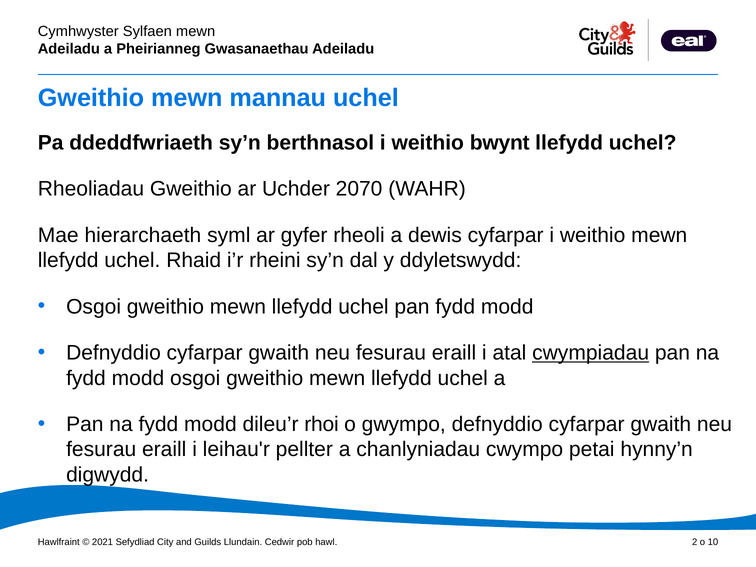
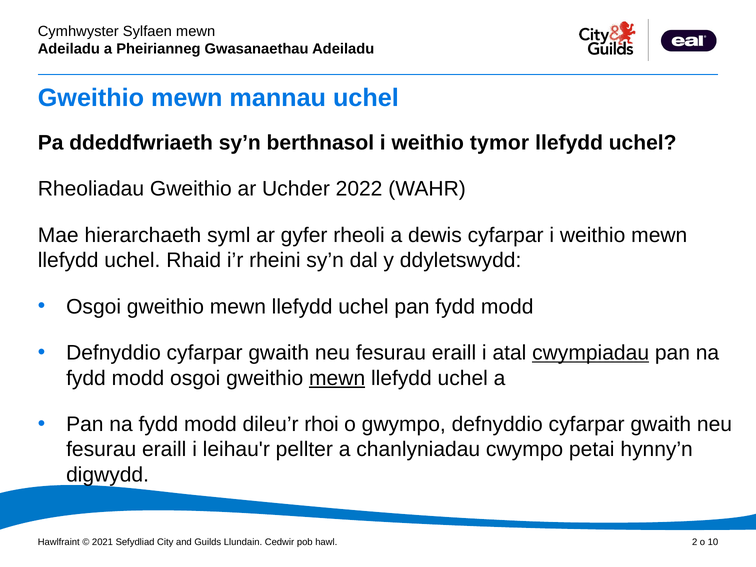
bwynt: bwynt -> tymor
2070: 2070 -> 2022
mewn at (337, 378) underline: none -> present
